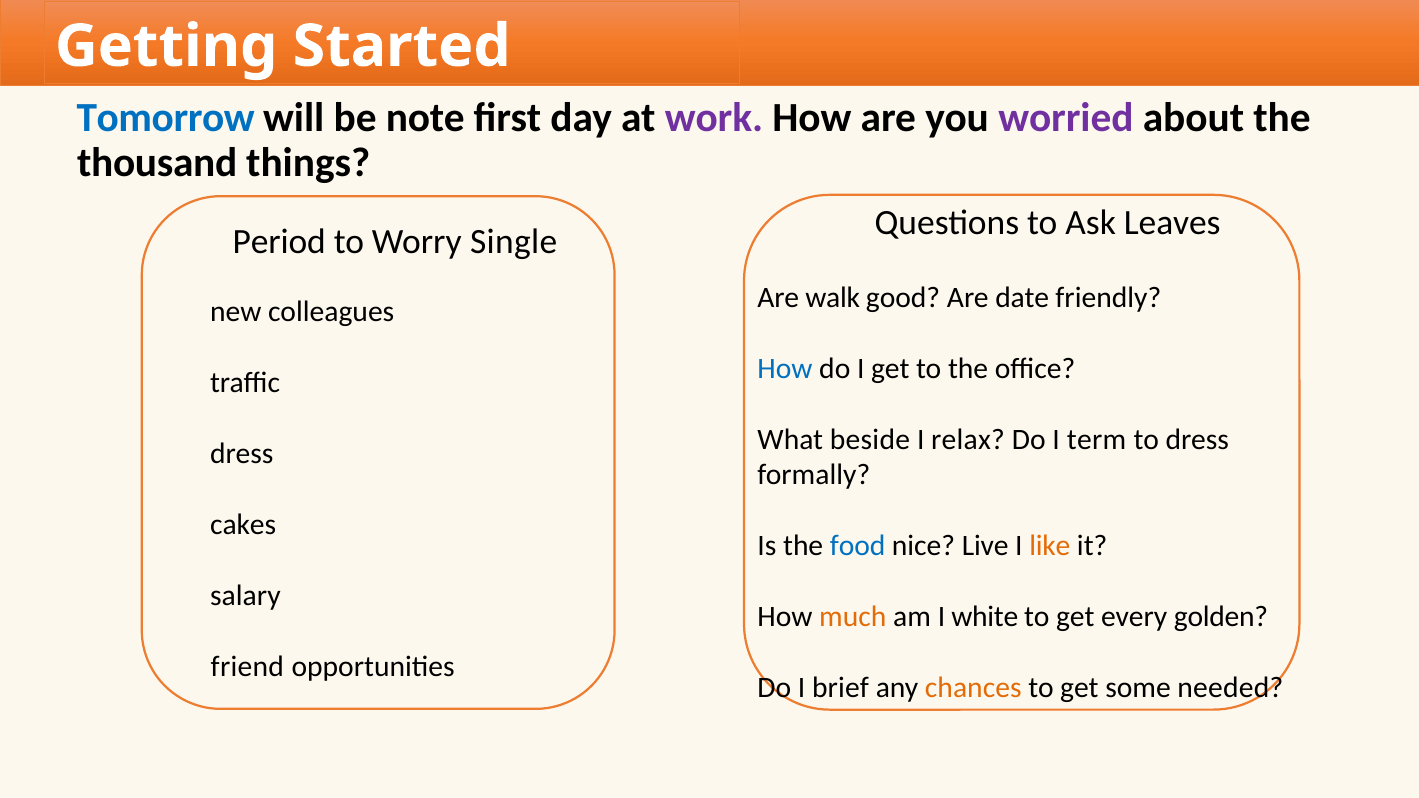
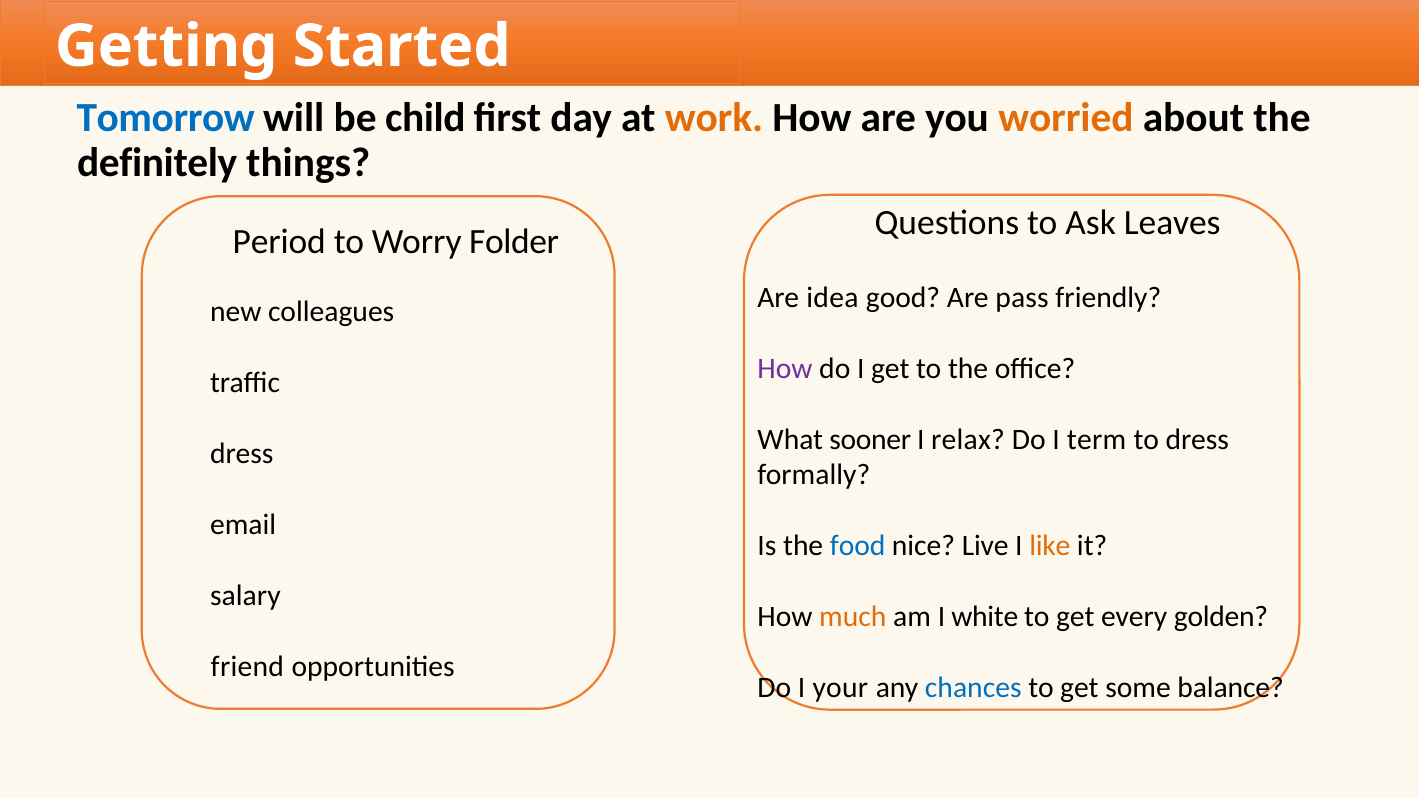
note: note -> child
work colour: purple -> orange
worried colour: purple -> orange
thousand: thousand -> definitely
Single: Single -> Folder
walk: walk -> idea
date: date -> pass
How at (785, 368) colour: blue -> purple
beside: beside -> sooner
cakes: cakes -> email
brief: brief -> your
chances colour: orange -> blue
needed: needed -> balance
